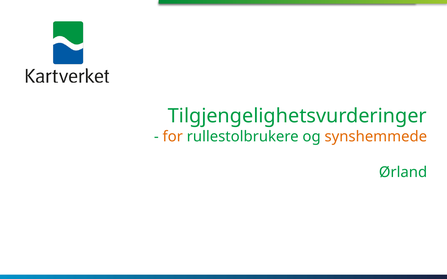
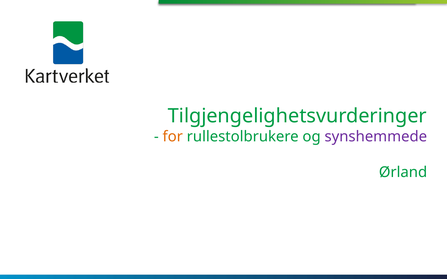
synshemmede colour: orange -> purple
